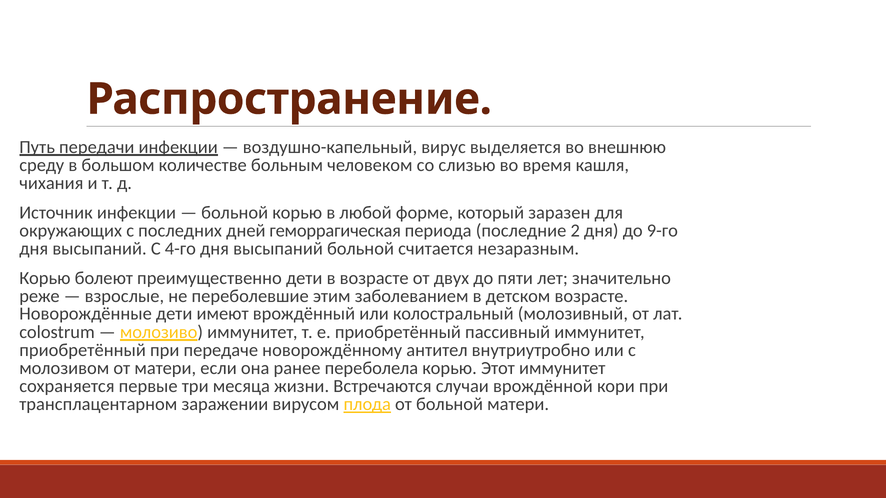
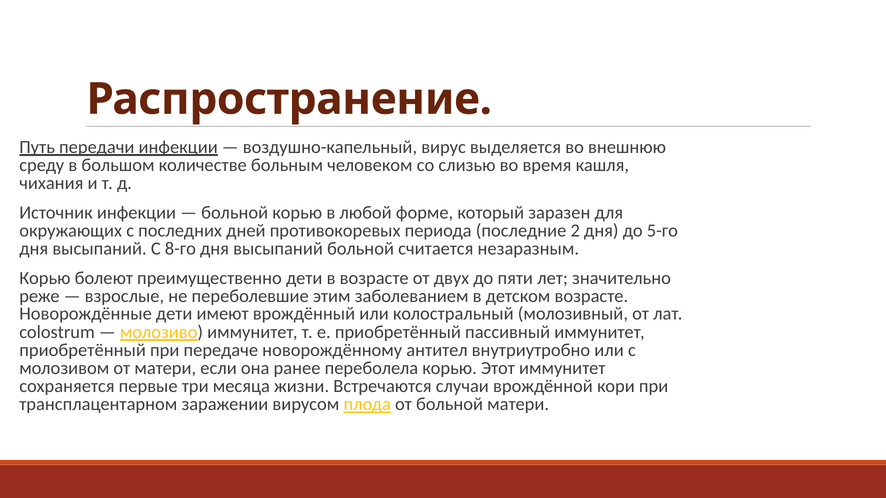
геморрагическая: геморрагическая -> противокоревых
9-го: 9-го -> 5-го
4-го: 4-го -> 8-го
